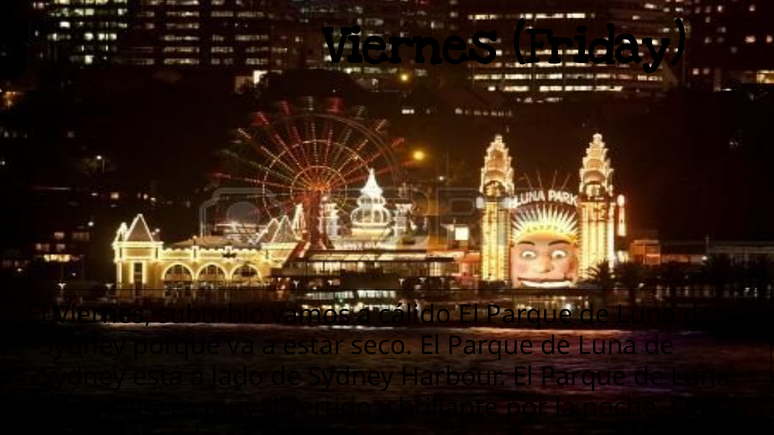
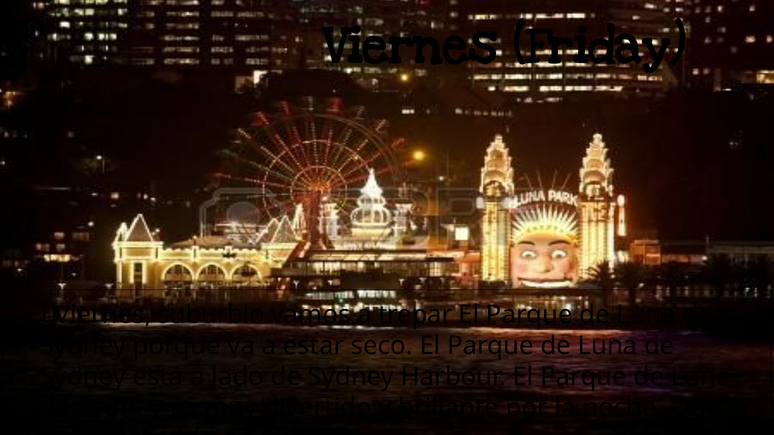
cálido: cálido -> trepar
